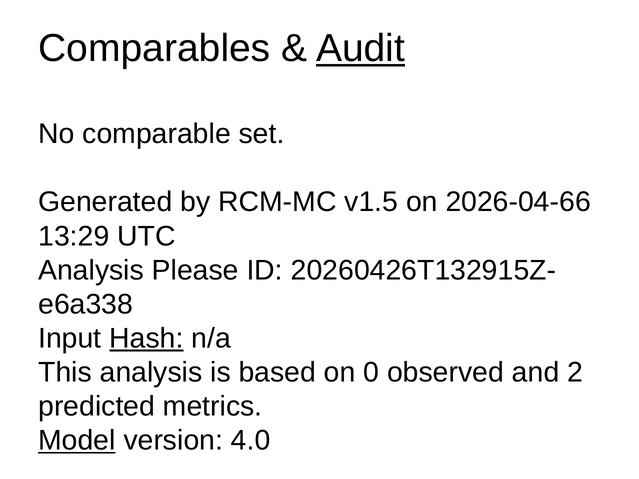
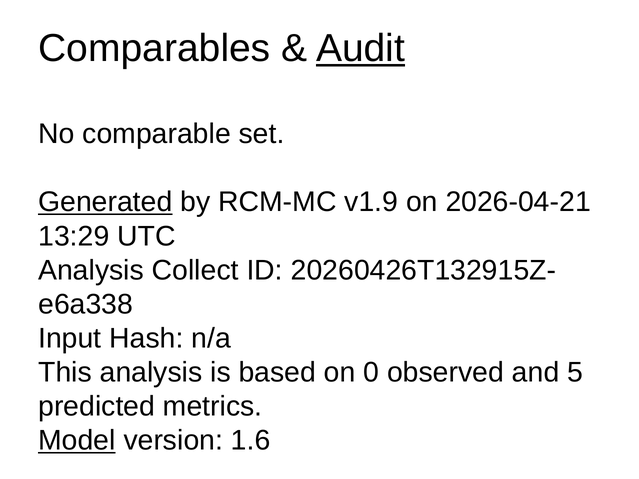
Generated underline: none -> present
v1.5: v1.5 -> v1.9
2026-04-66: 2026-04-66 -> 2026-04-21
Please: Please -> Collect
Hash underline: present -> none
2: 2 -> 5
4.0: 4.0 -> 1.6
